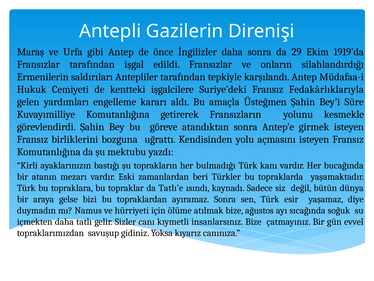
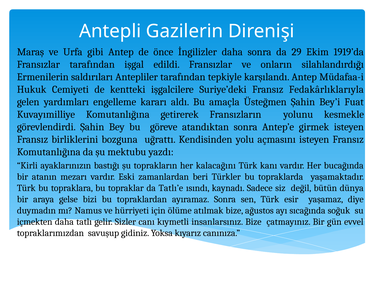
Süre: Süre -> Fuat
bulmadığı: bulmadığı -> kalacağını
